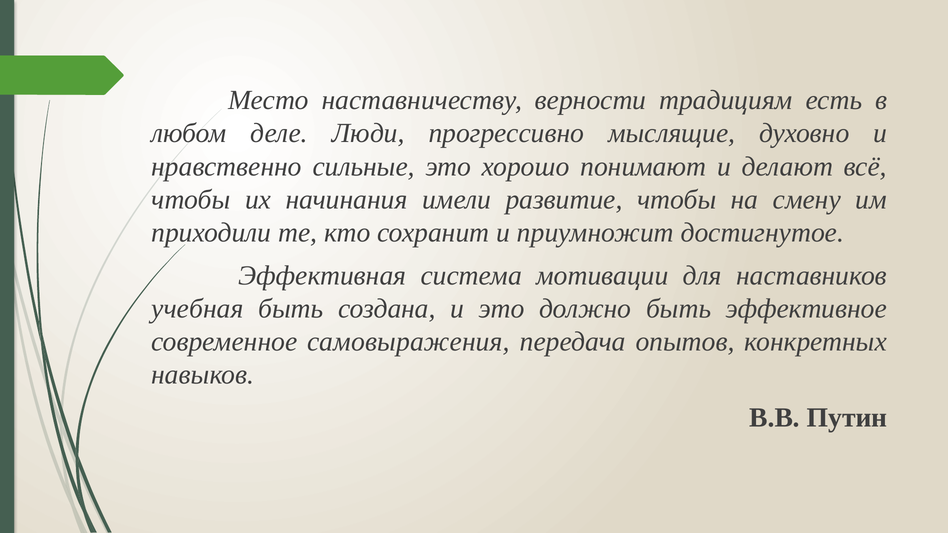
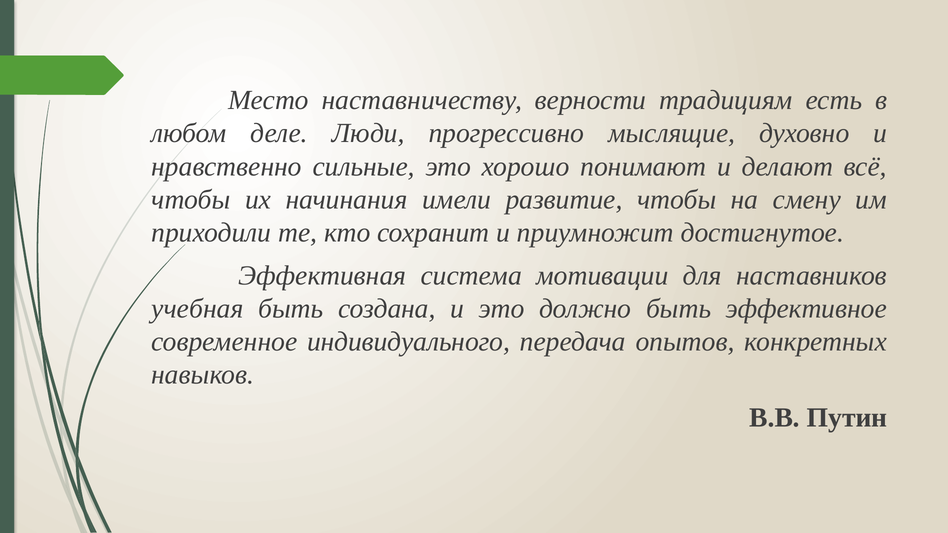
самовыражения: самовыражения -> индивидуального
